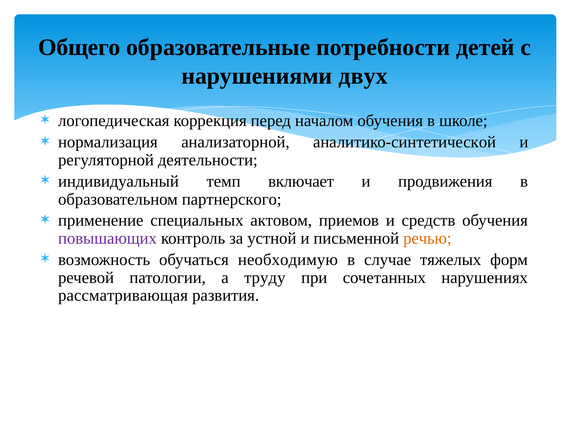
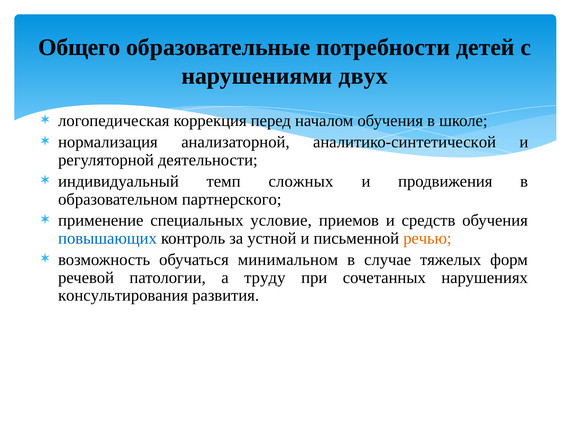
включает: включает -> сложных
актовом: актовом -> условие
повышающих colour: purple -> blue
необходимую: необходимую -> минимальном
рассматривающая: рассматривающая -> консультирования
